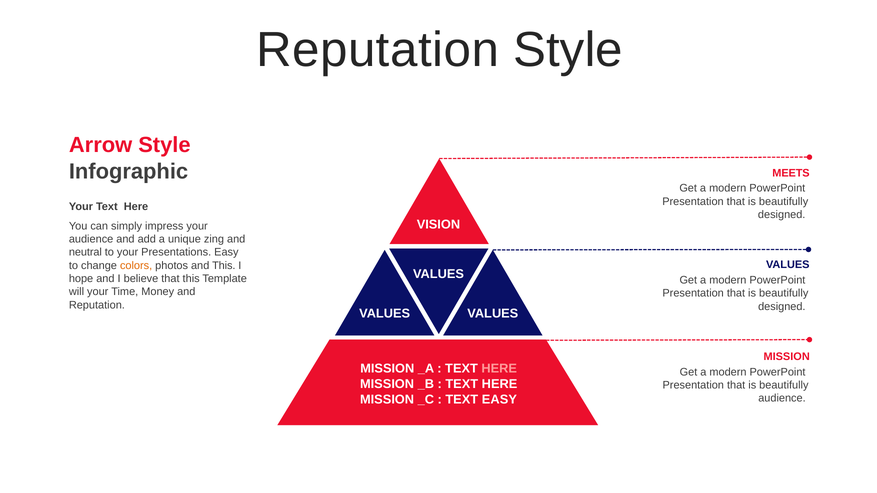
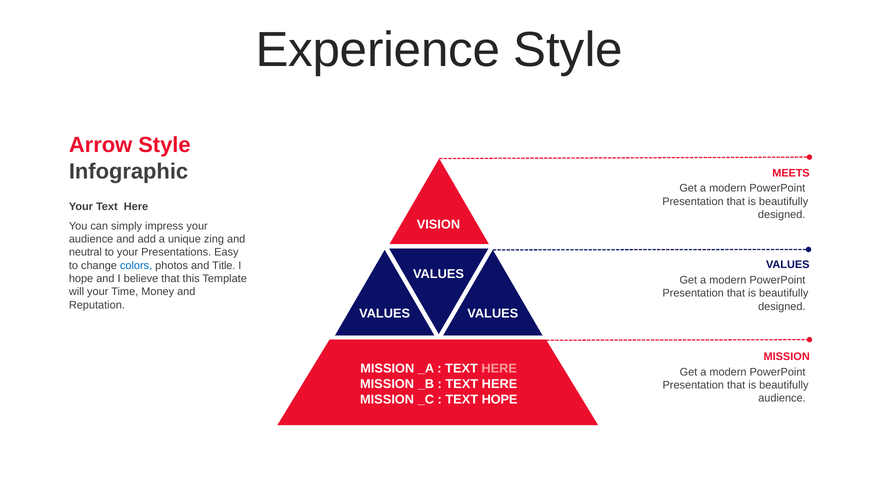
Reputation at (378, 50): Reputation -> Experience
colors colour: orange -> blue
and This: This -> Title
TEXT EASY: EASY -> HOPE
